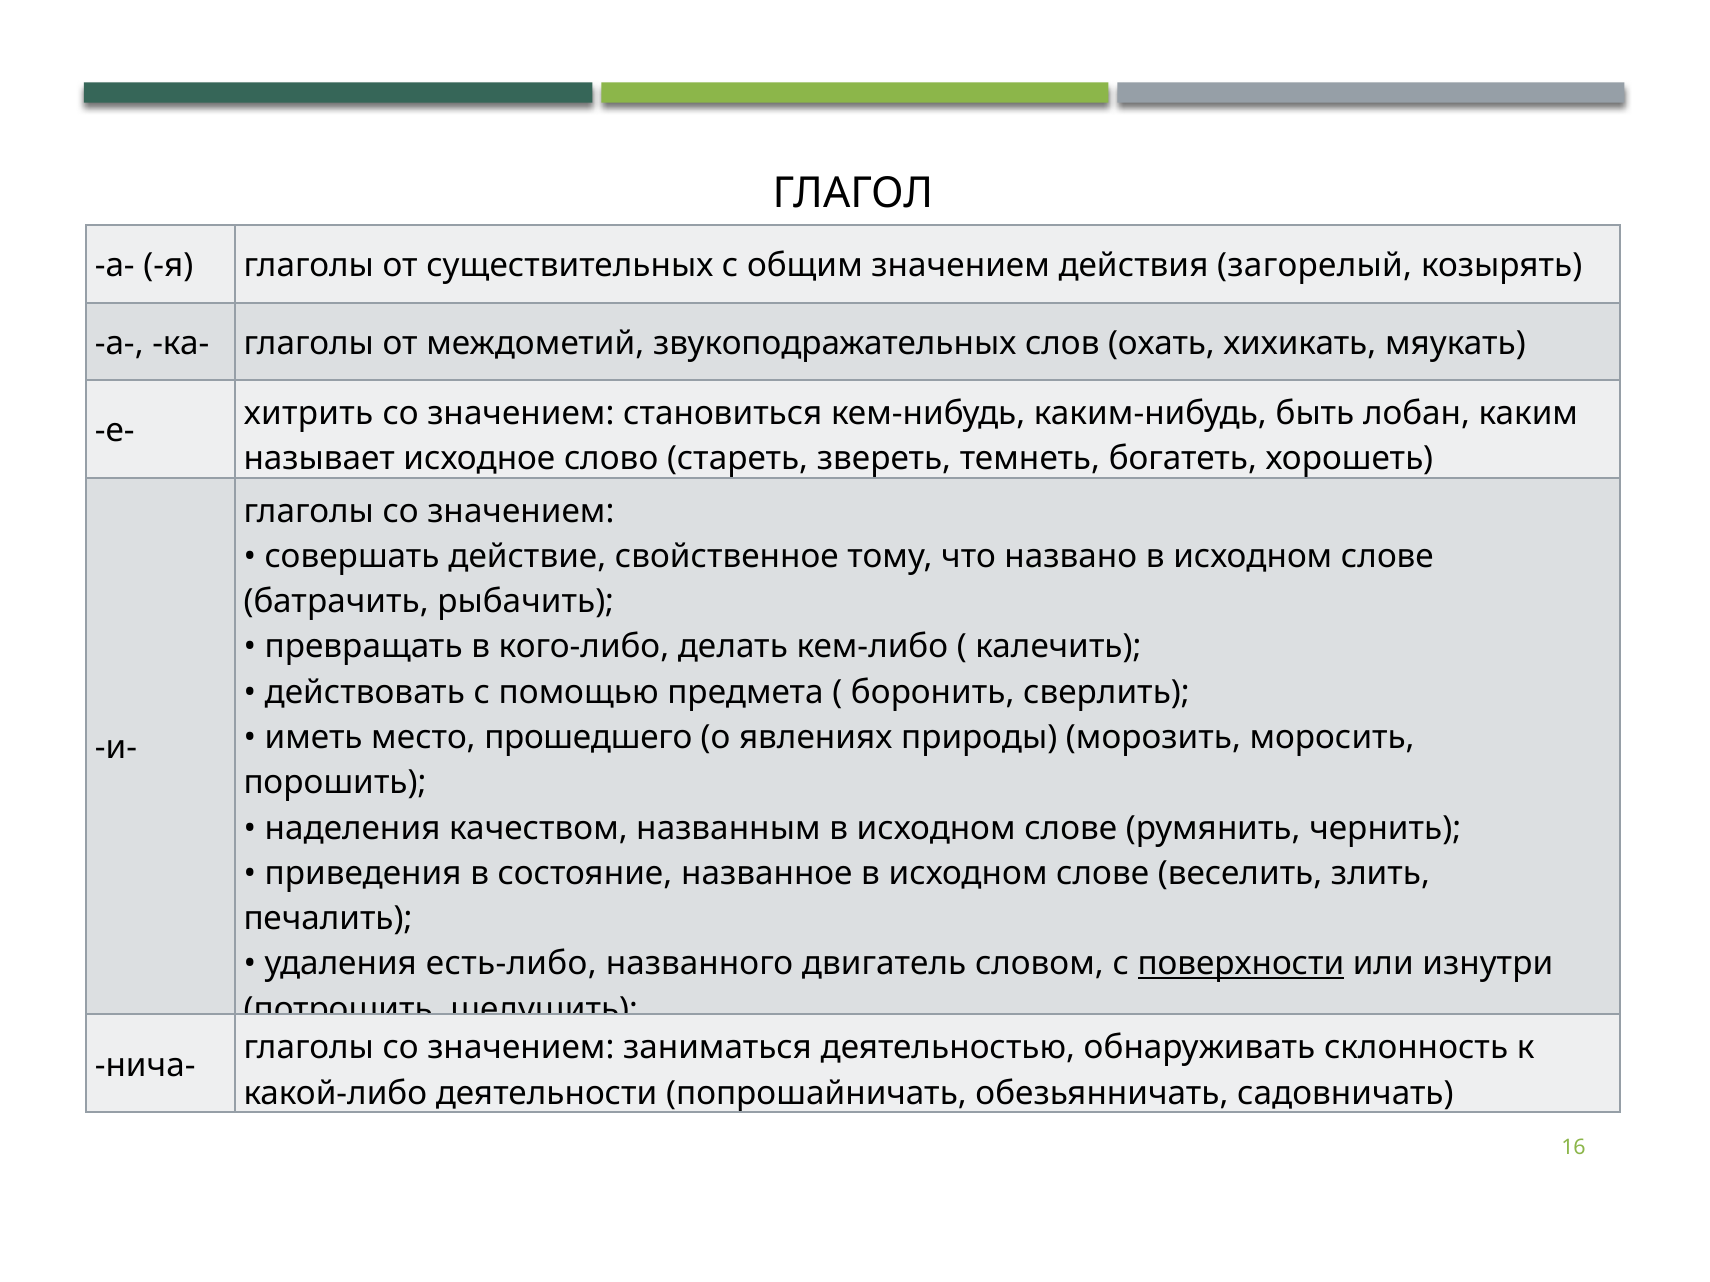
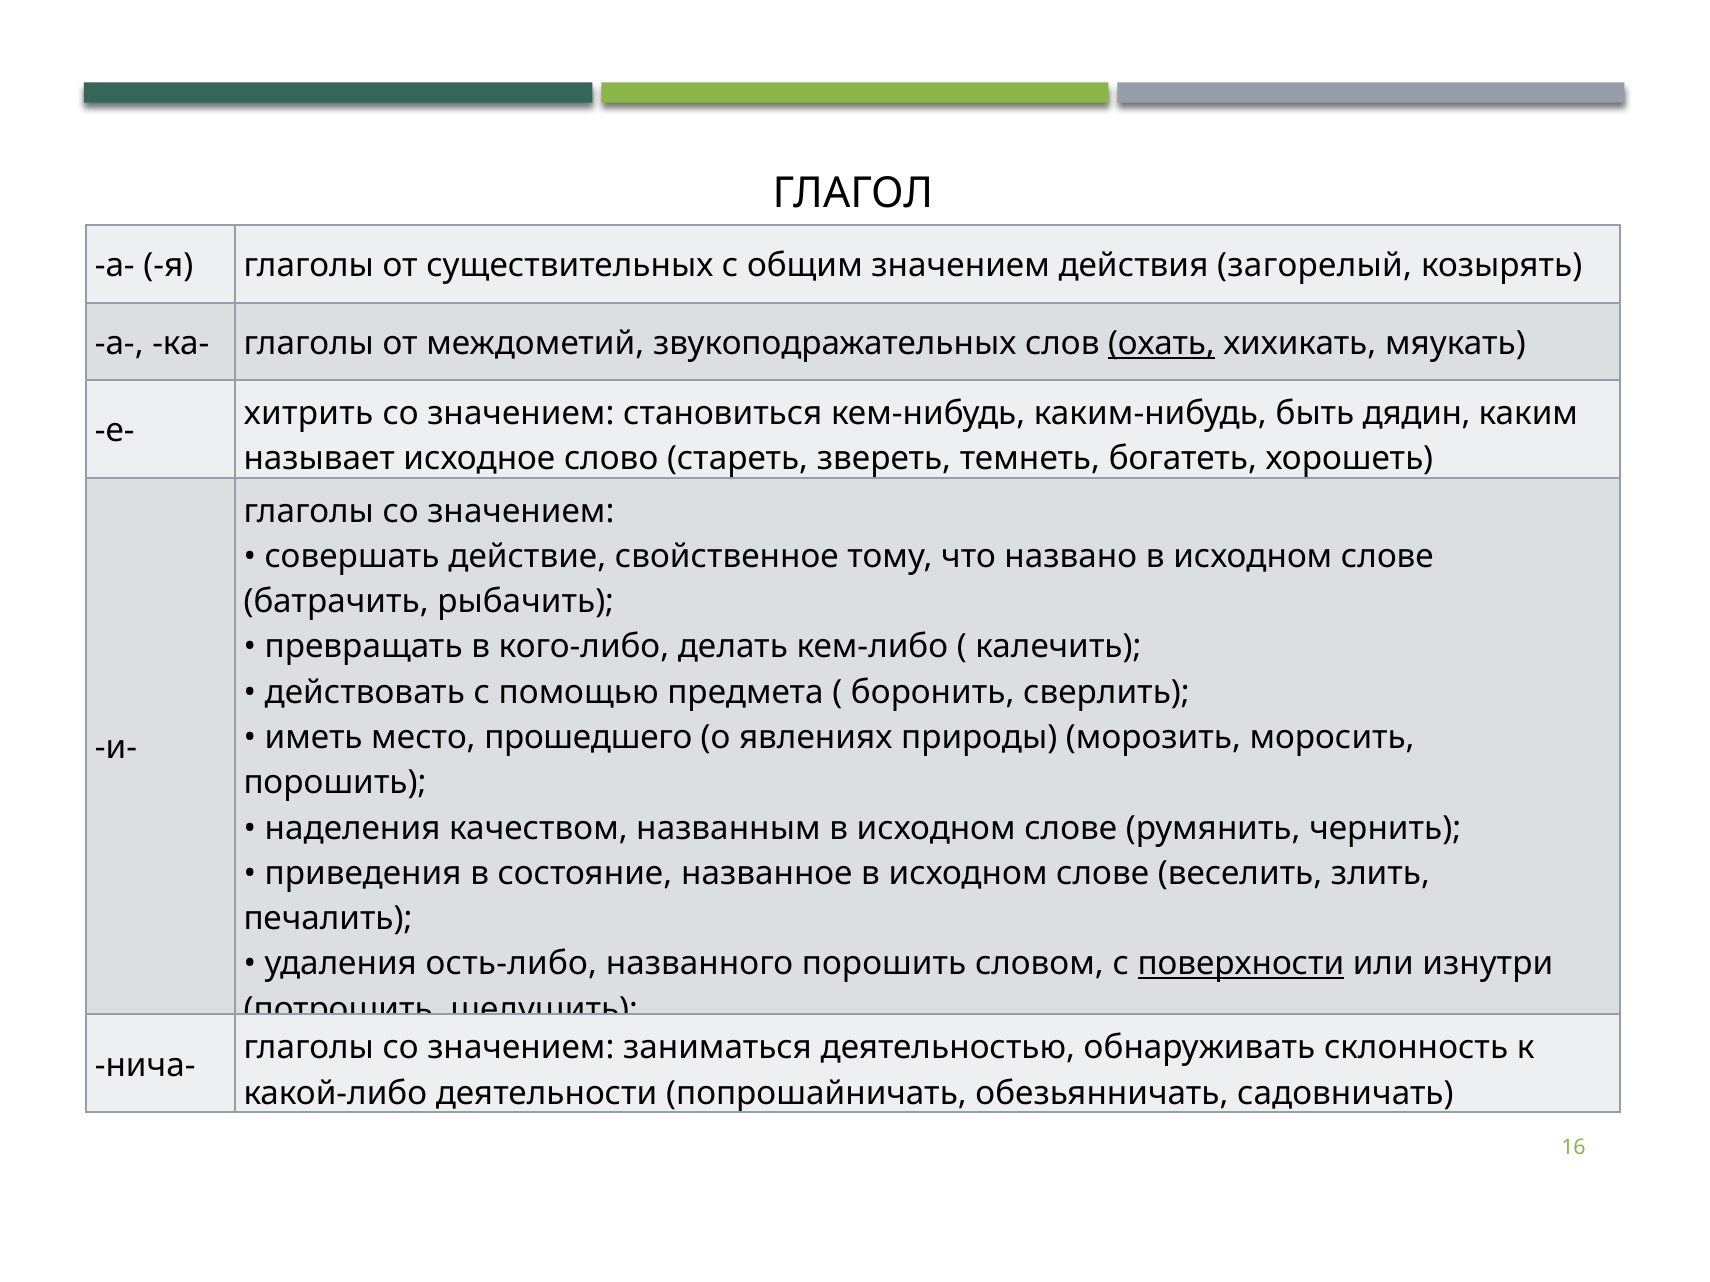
охать underline: none -> present
лобан: лобан -> дядин
есть-либо: есть-либо -> ость-либо
названного двигатель: двигатель -> порошить
